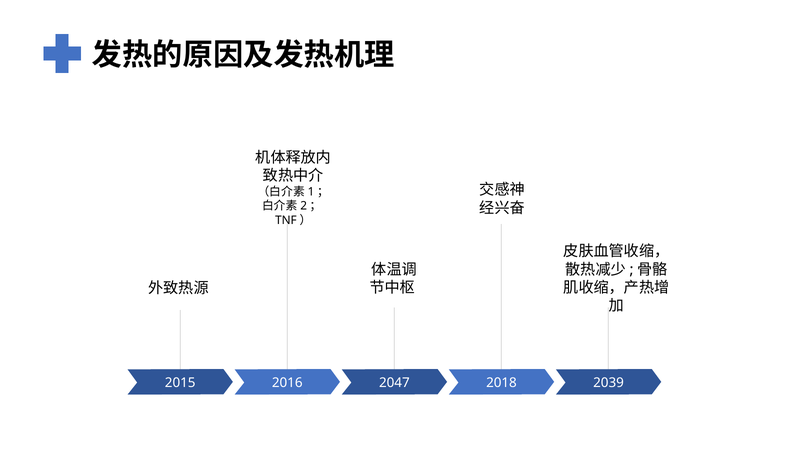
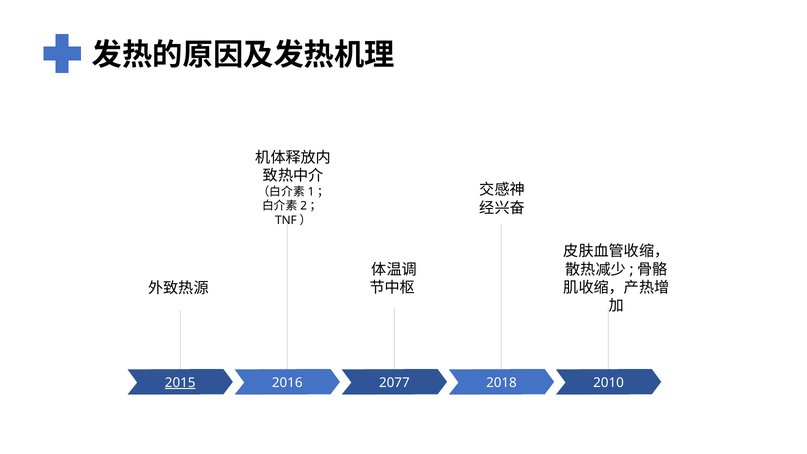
2015 underline: none -> present
2047: 2047 -> 2077
2039: 2039 -> 2010
